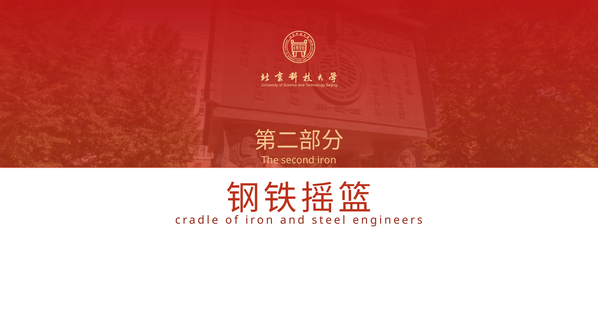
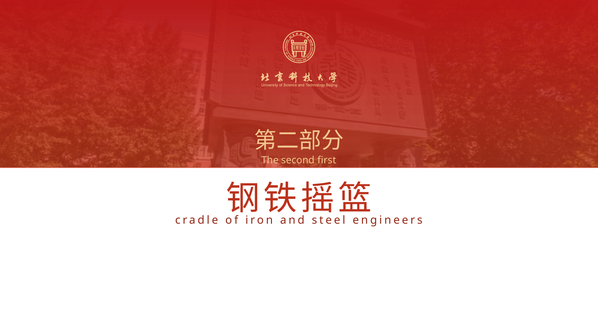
second iron: iron -> first
